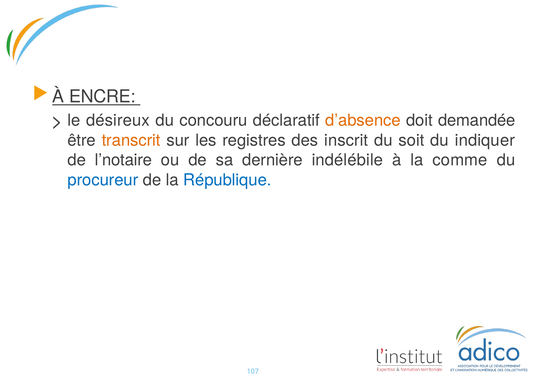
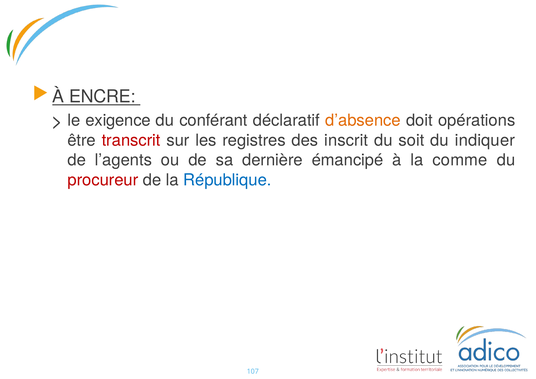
désireux: désireux -> exigence
concouru: concouru -> conférant
demandée: demandée -> opérations
transcrit colour: orange -> red
l’notaire: l’notaire -> l’agents
indélébile: indélébile -> émancipé
procureur colour: blue -> red
